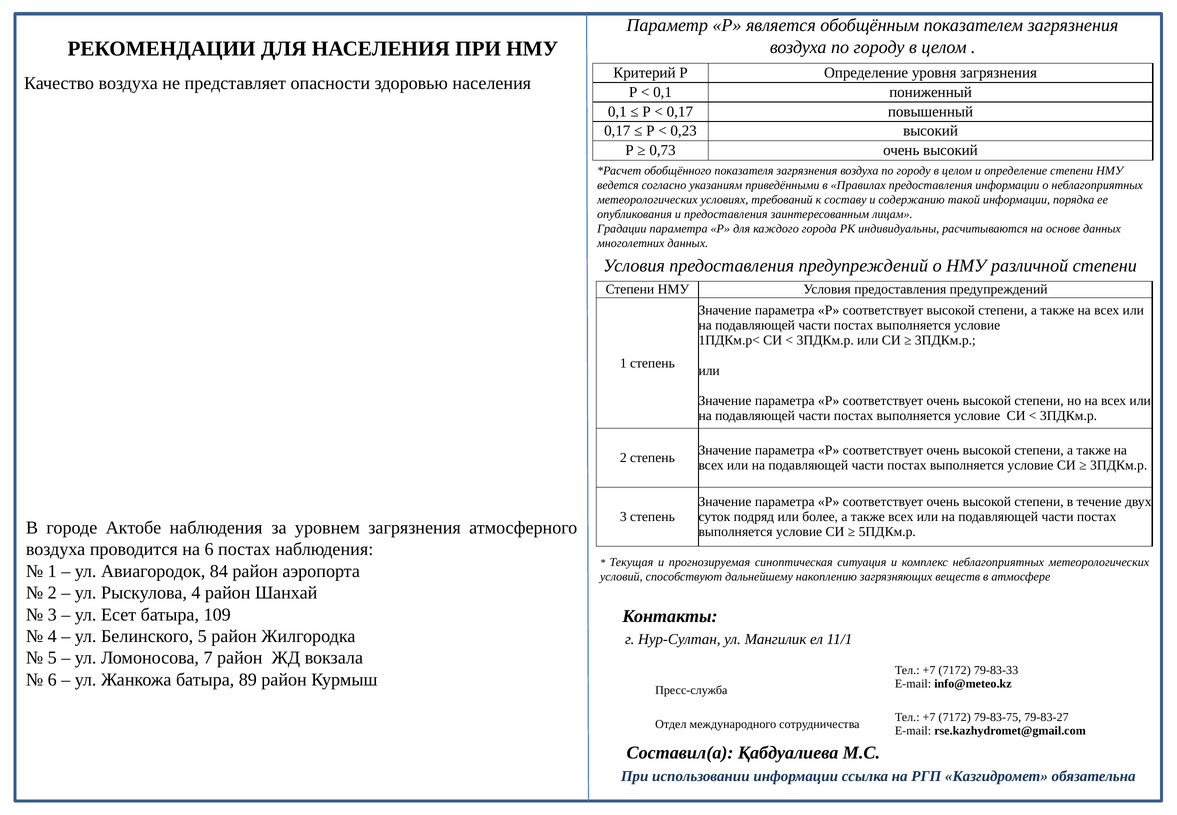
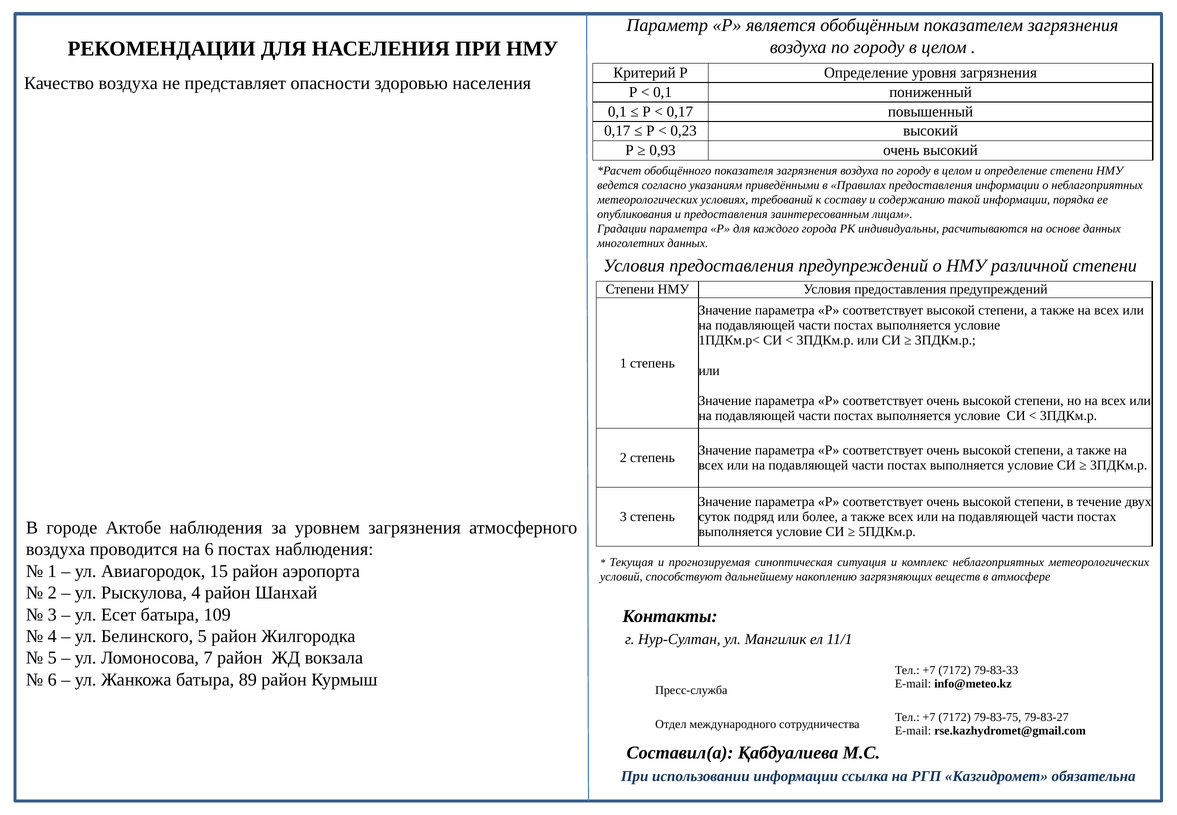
0,73: 0,73 -> 0,93
84: 84 -> 15
